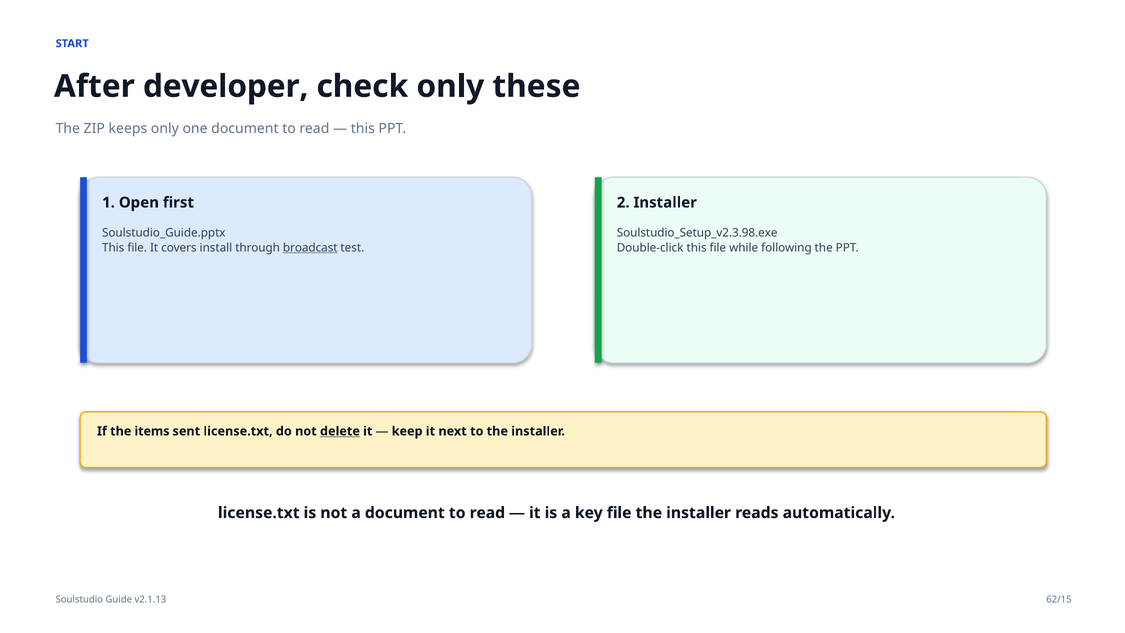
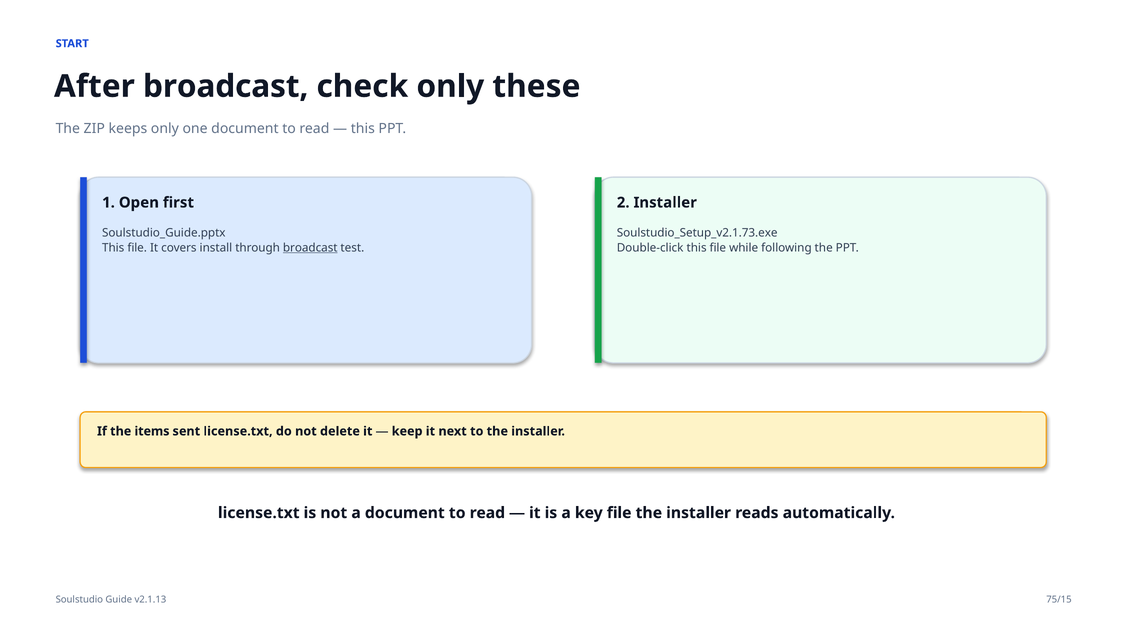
After developer: developer -> broadcast
Soulstudio_Setup_v2.3.98.exe: Soulstudio_Setup_v2.3.98.exe -> Soulstudio_Setup_v2.1.73.exe
delete underline: present -> none
62/15: 62/15 -> 75/15
